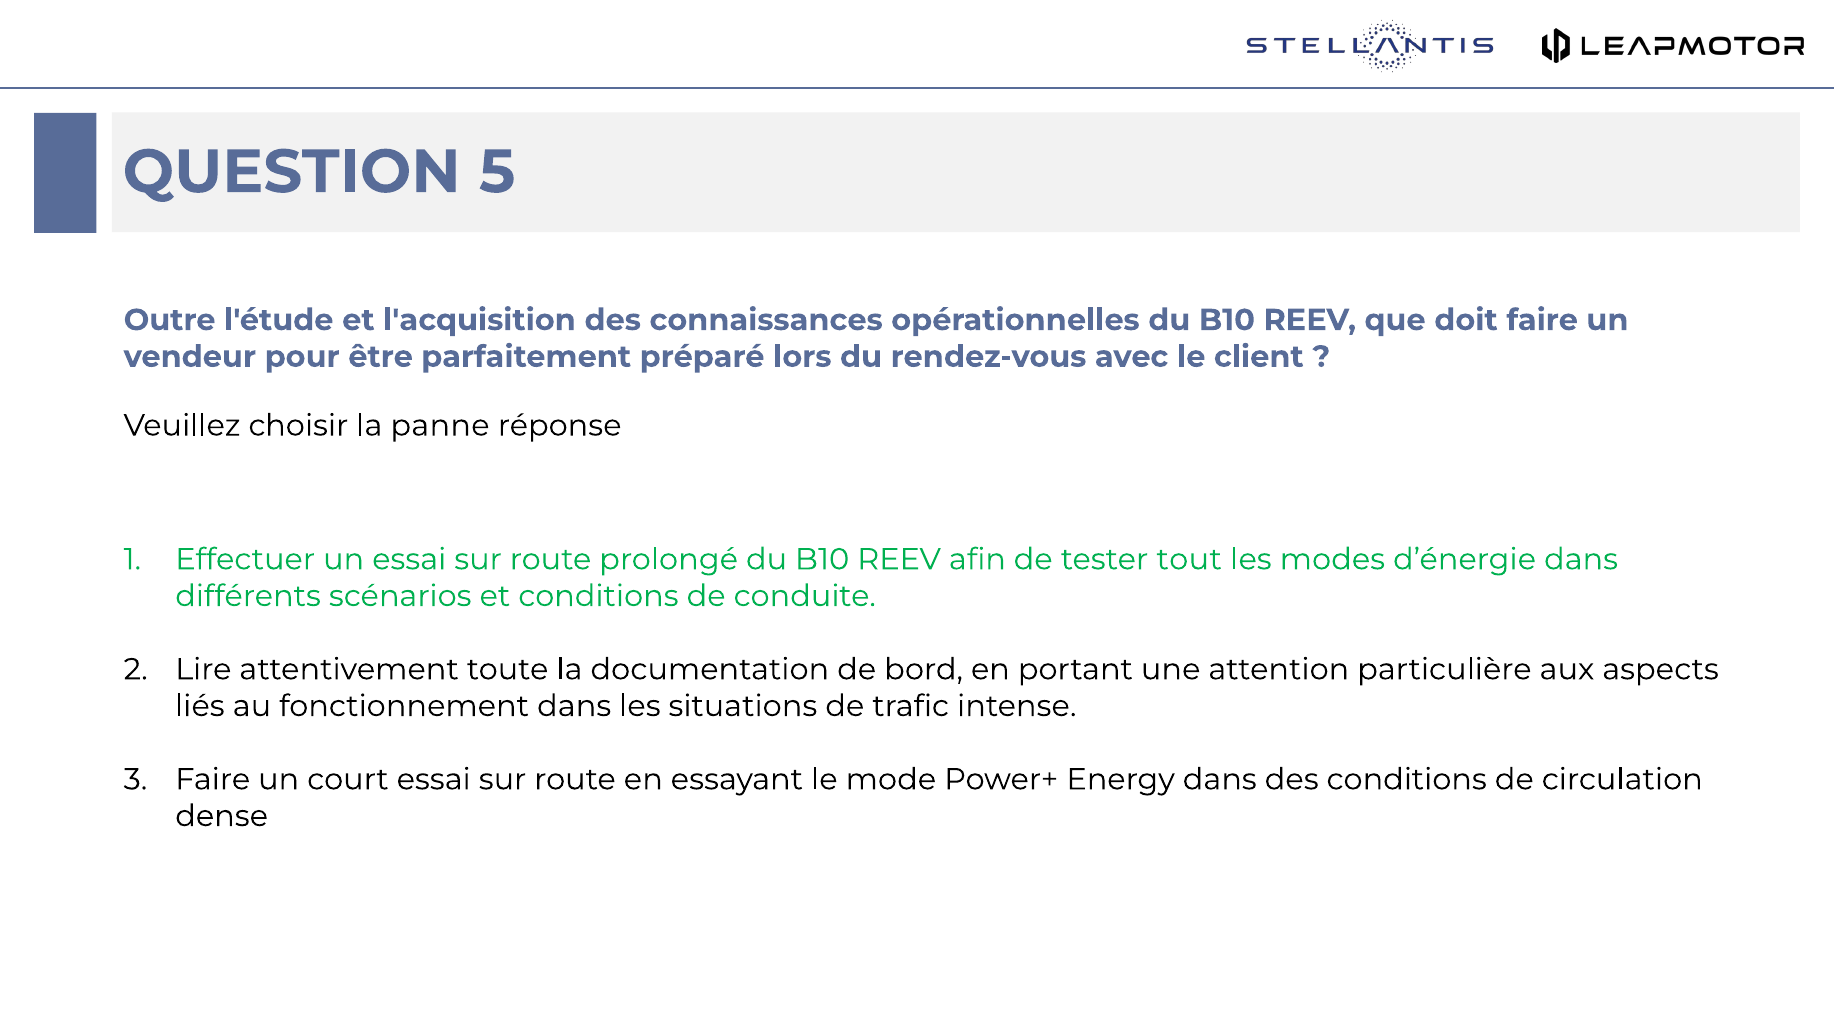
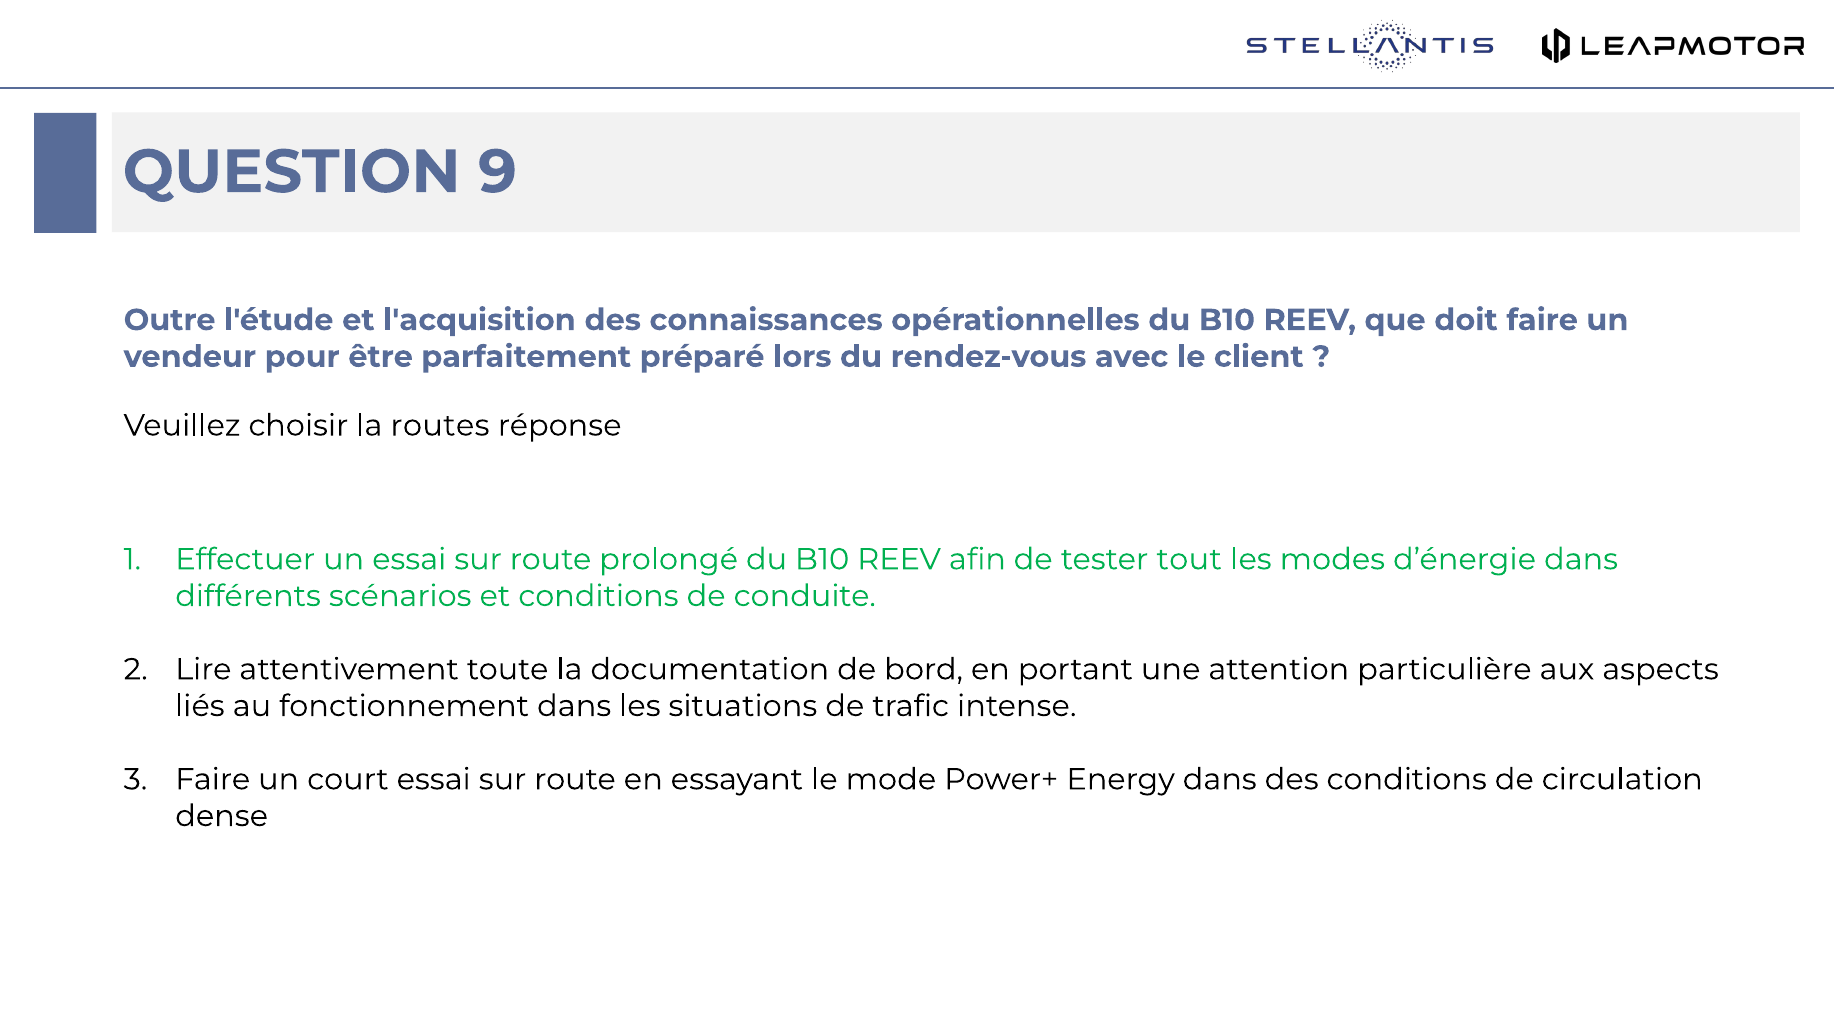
5: 5 -> 9
panne: panne -> routes
